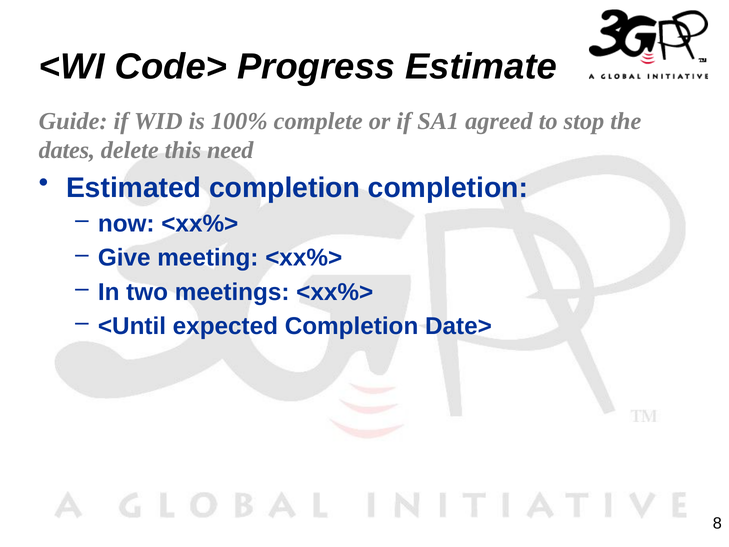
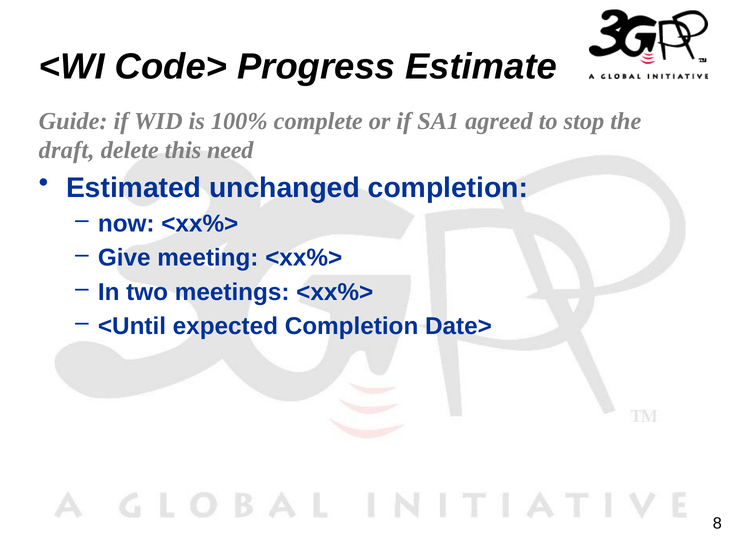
dates: dates -> draft
Estimated completion: completion -> unchanged
